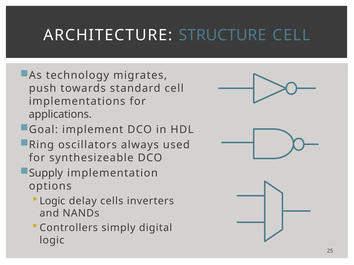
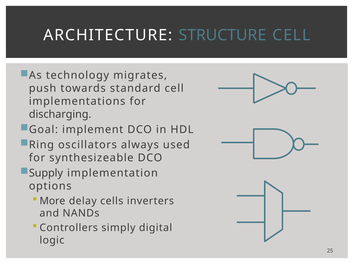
applications: applications -> discharging
Logic at (52, 201): Logic -> More
